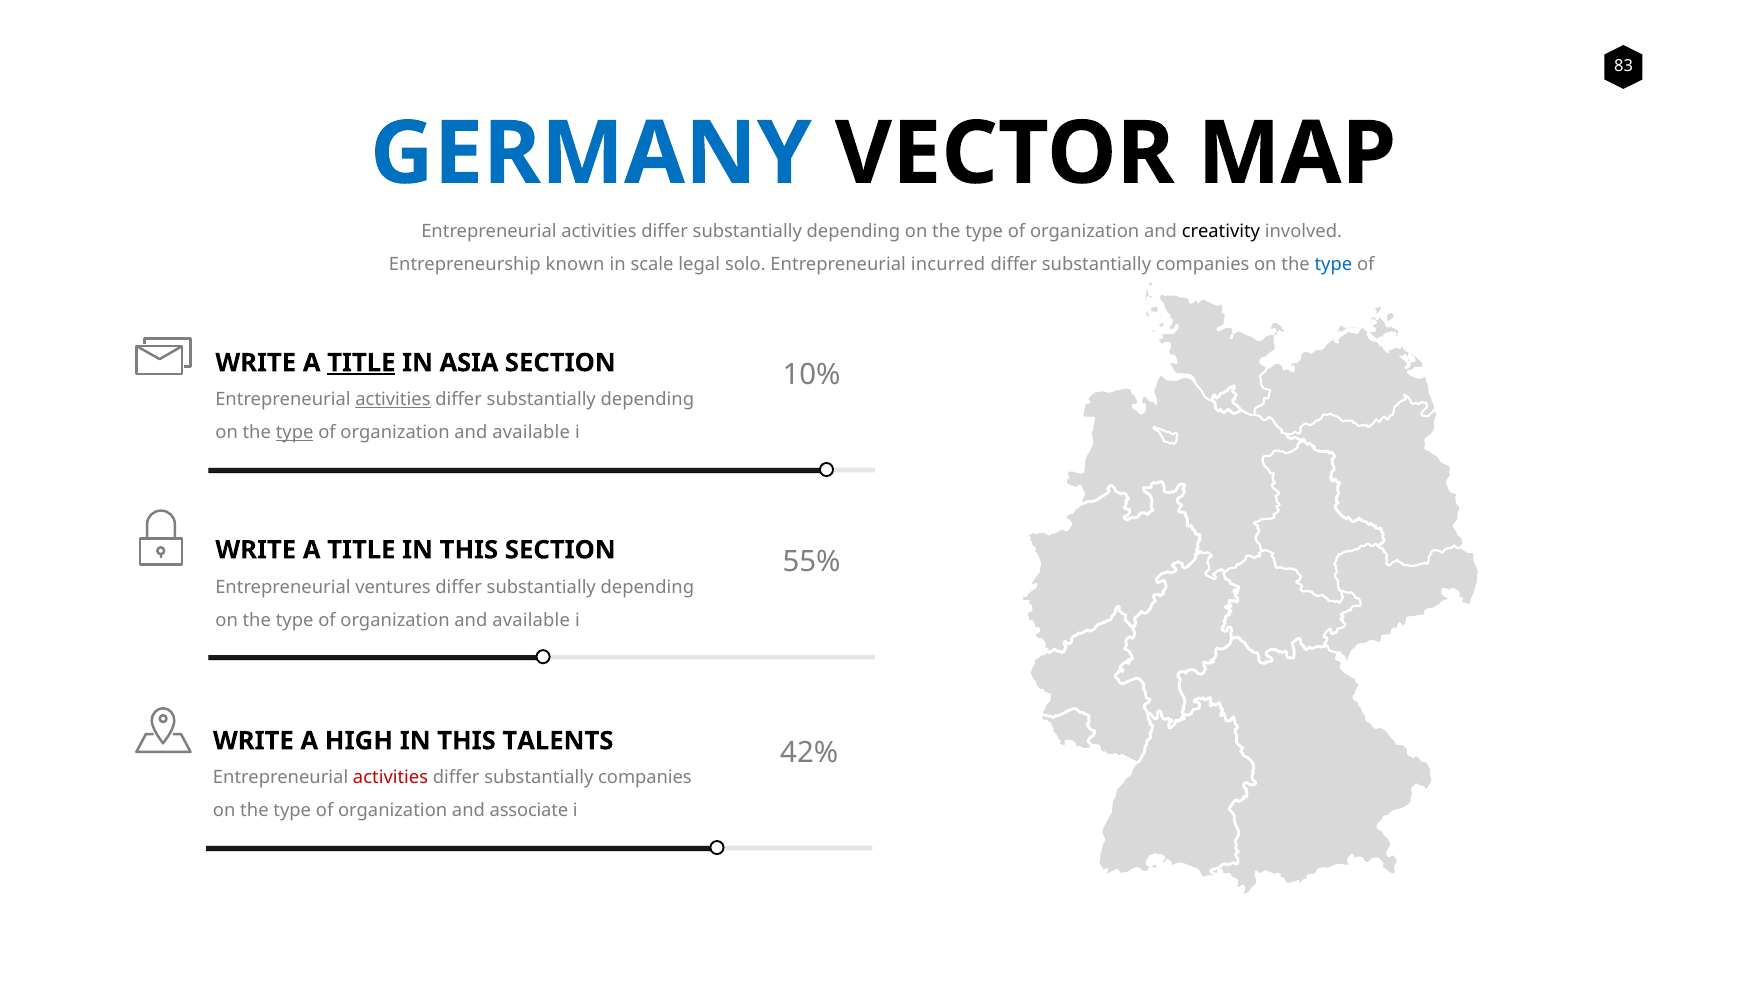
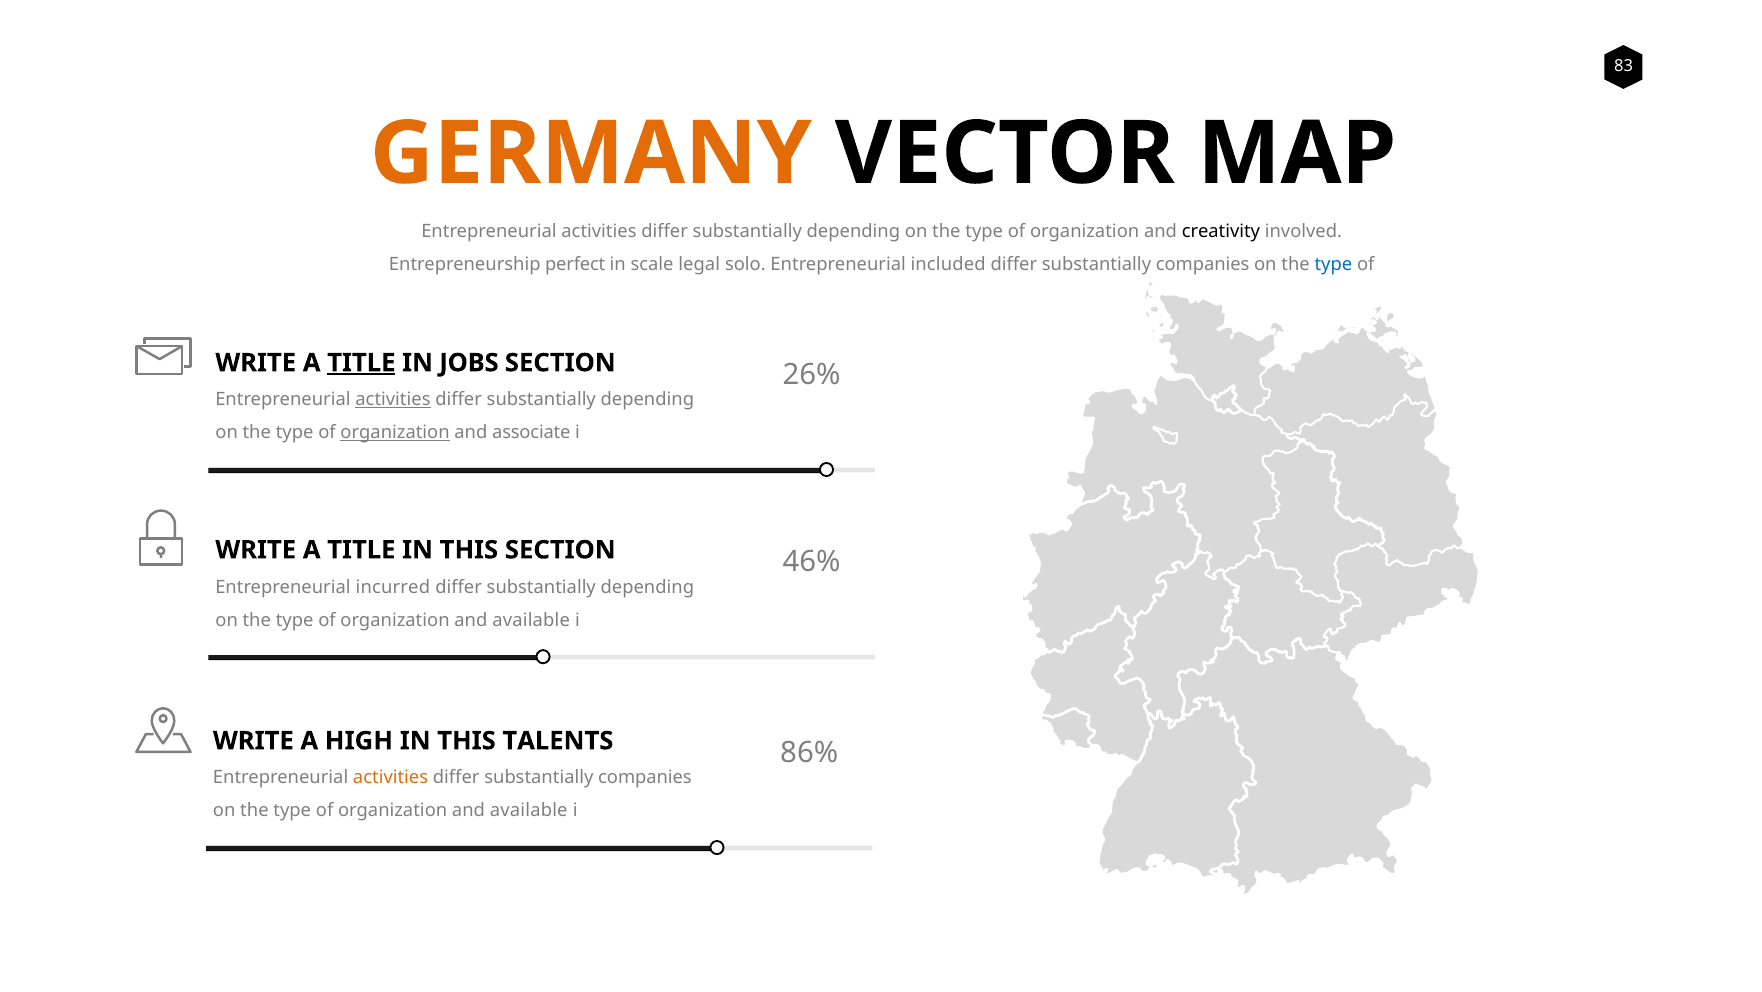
GERMANY colour: blue -> orange
known: known -> perfect
incurred: incurred -> included
ASIA: ASIA -> JOBS
10%: 10% -> 26%
type at (295, 433) underline: present -> none
organization at (395, 433) underline: none -> present
available at (531, 433): available -> associate
55%: 55% -> 46%
ventures: ventures -> incurred
42%: 42% -> 86%
activities at (391, 777) colour: red -> orange
associate at (529, 810): associate -> available
